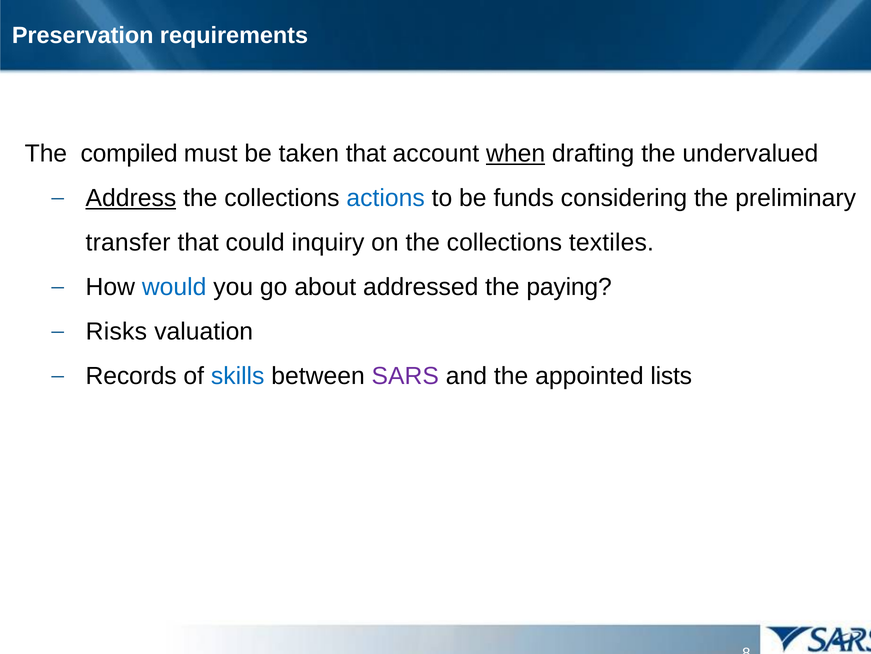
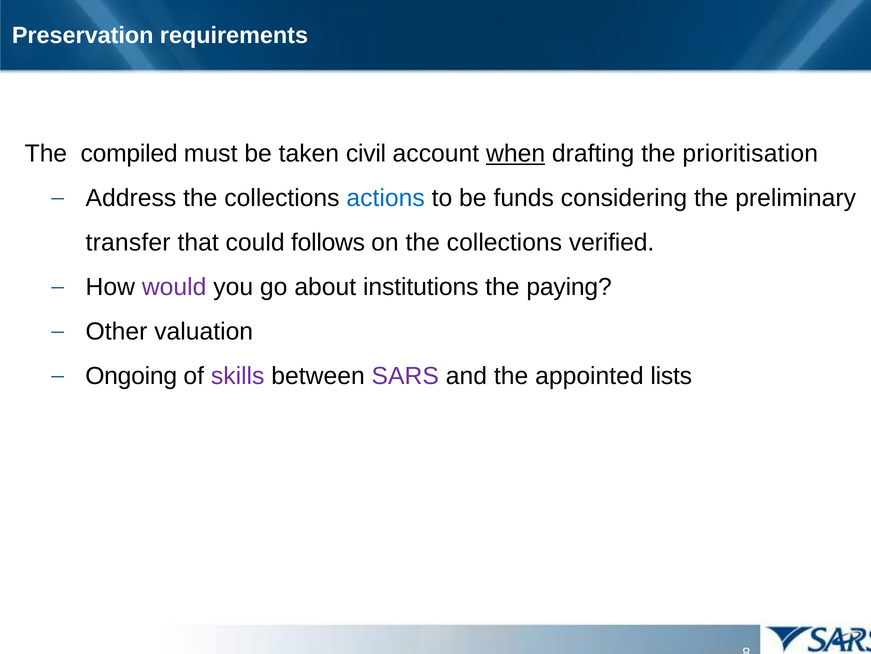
taken that: that -> civil
undervalued: undervalued -> prioritisation
Address underline: present -> none
inquiry: inquiry -> follows
textiles: textiles -> verified
would colour: blue -> purple
addressed: addressed -> institutions
Risks: Risks -> Other
Records: Records -> Ongoing
skills colour: blue -> purple
